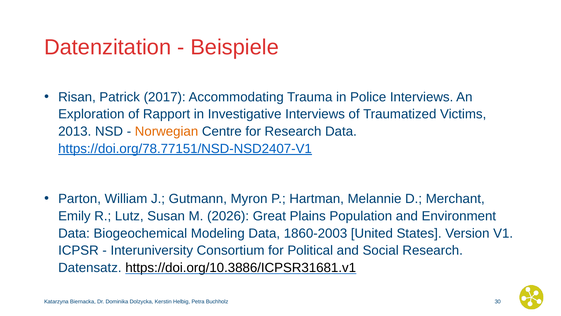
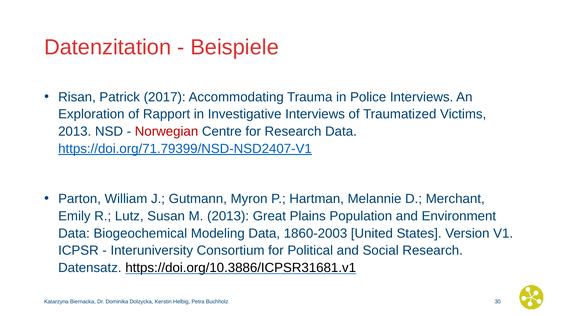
Norwegian colour: orange -> red
https://doi.org/78.77151/NSD-NSD2407-V1: https://doi.org/78.77151/NSD-NSD2407-V1 -> https://doi.org/71.79399/NSD-NSD2407-V1
M 2026: 2026 -> 2013
